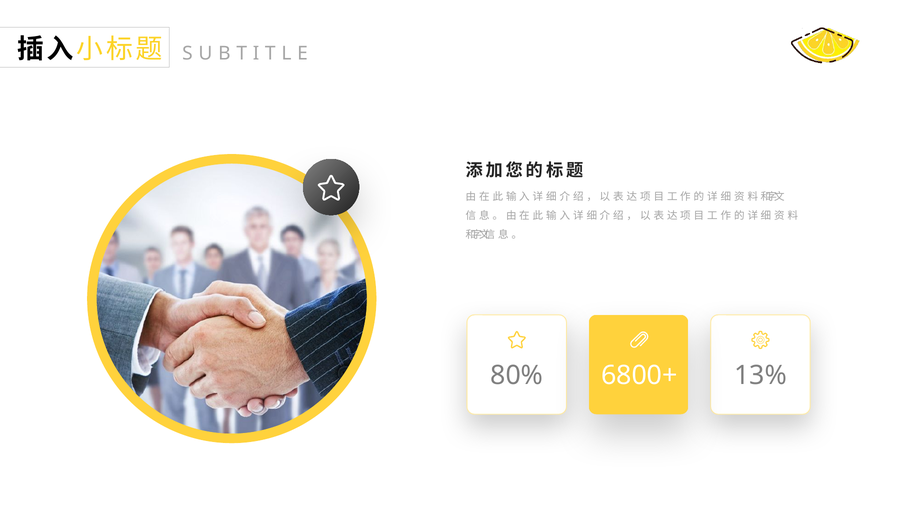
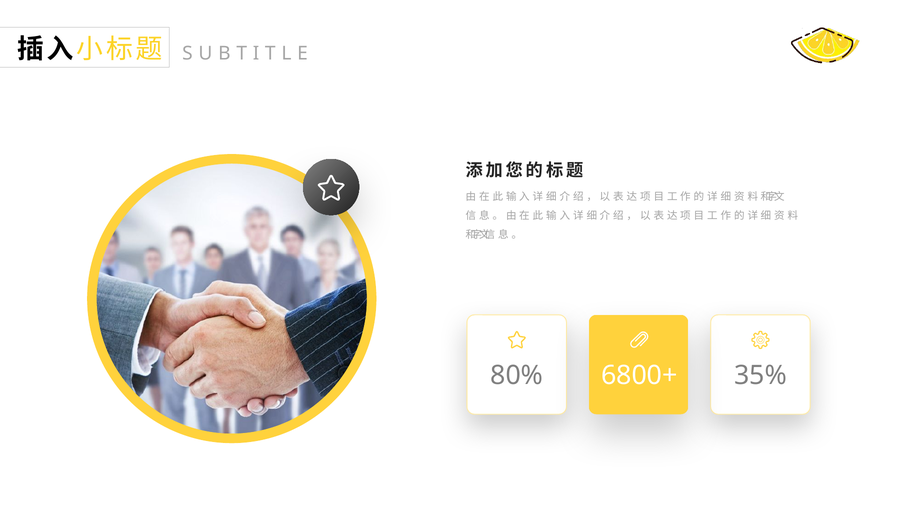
13%: 13% -> 35%
